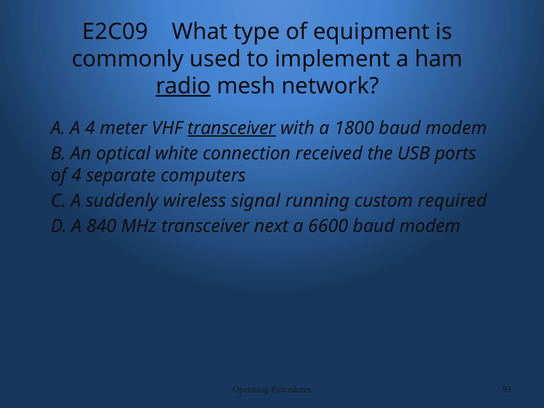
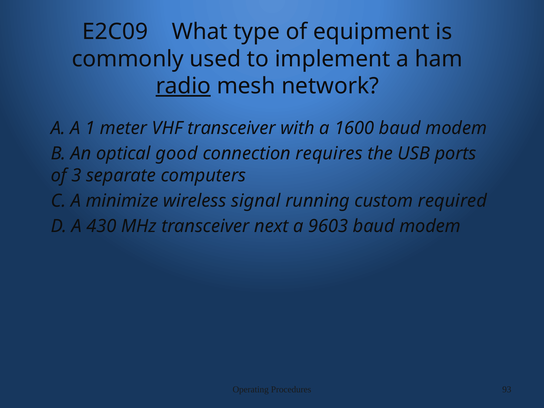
A 4: 4 -> 1
transceiver at (232, 128) underline: present -> none
1800: 1800 -> 1600
white: white -> good
received: received -> requires
of 4: 4 -> 3
suddenly: suddenly -> minimize
840: 840 -> 430
6600: 6600 -> 9603
